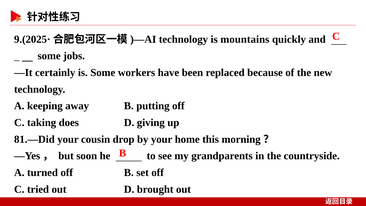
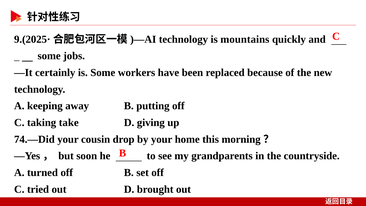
does: does -> take
81.—Did: 81.—Did -> 74.—Did
